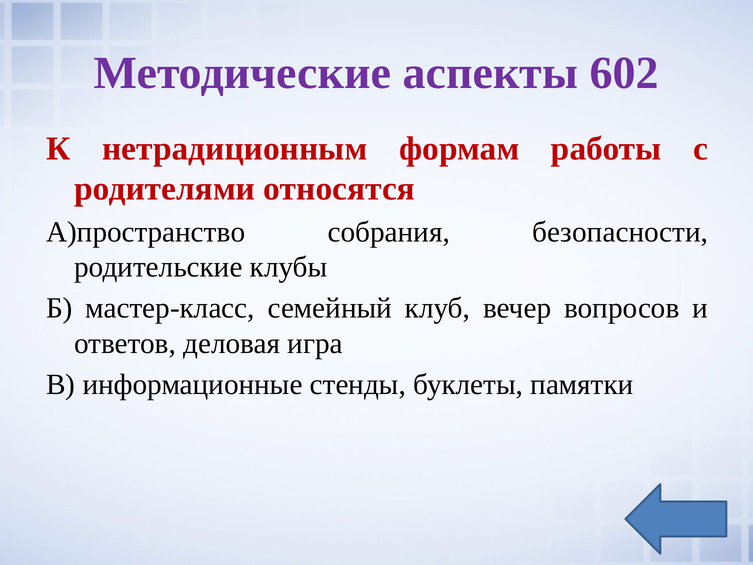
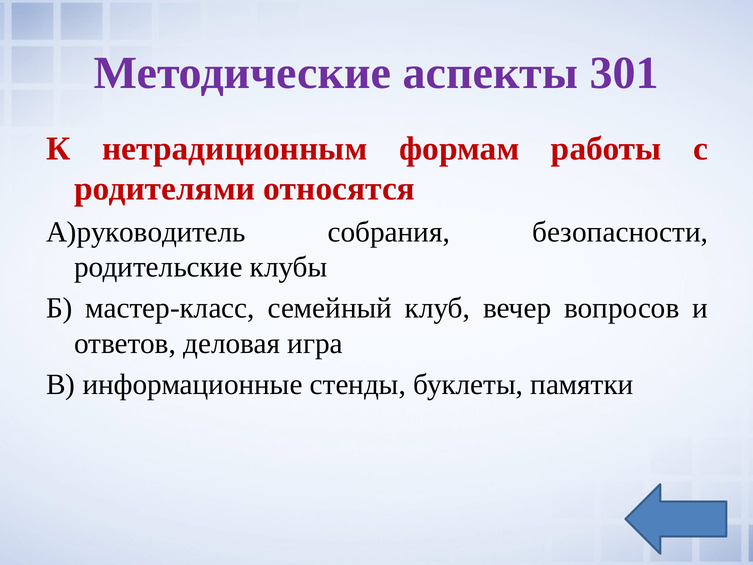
602: 602 -> 301
А)пространство: А)пространство -> А)руководитель
